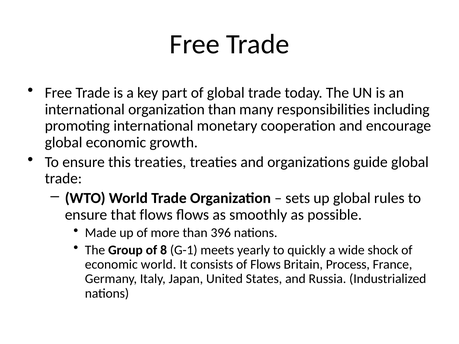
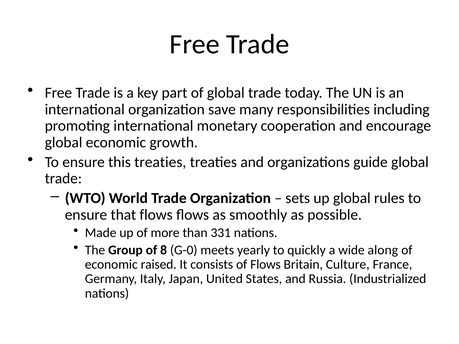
organization than: than -> save
396: 396 -> 331
G-1: G-1 -> G-0
shock: shock -> along
economic world: world -> raised
Process: Process -> Culture
